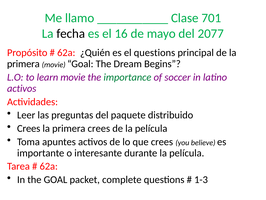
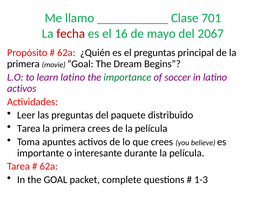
fecha colour: black -> red
2077: 2077 -> 2067
el questions: questions -> preguntas
learn movie: movie -> latino
Crees at (29, 128): Crees -> Tarea
